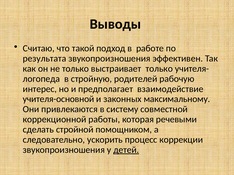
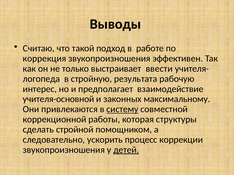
результата: результата -> коррекция
выстраивает только: только -> ввести
родителей: родителей -> результата
систему underline: none -> present
речевыми: речевыми -> структуры
